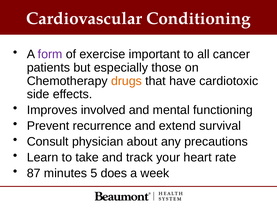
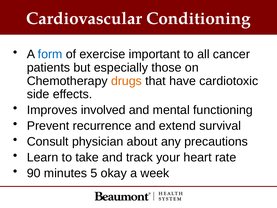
form colour: purple -> blue
87: 87 -> 90
does: does -> okay
